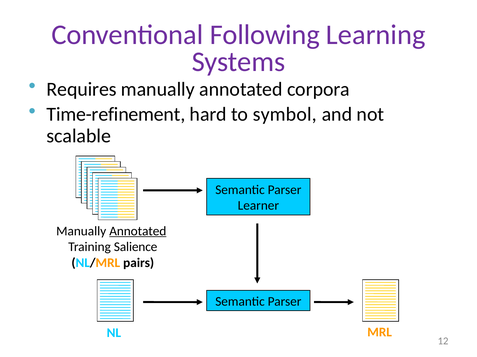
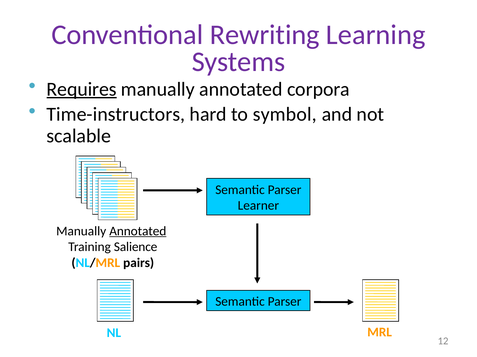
Following: Following -> Rewriting
Requires underline: none -> present
Time-refinement: Time-refinement -> Time-instructors
